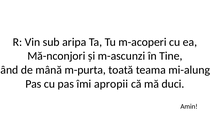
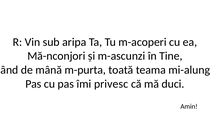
apropii: apropii -> privesc
